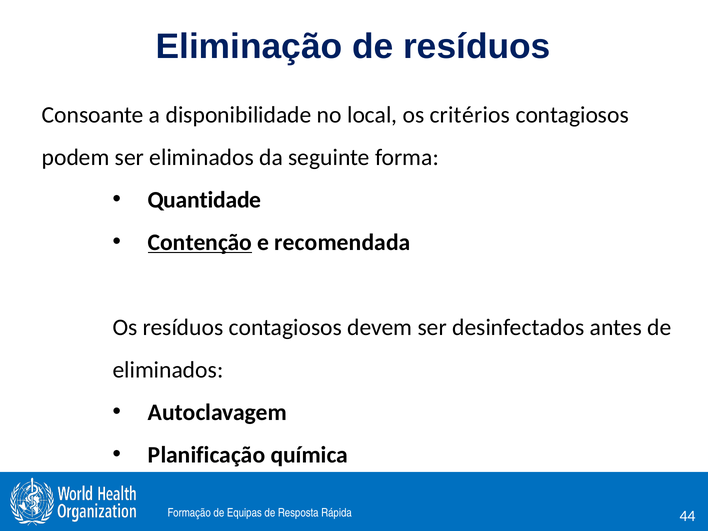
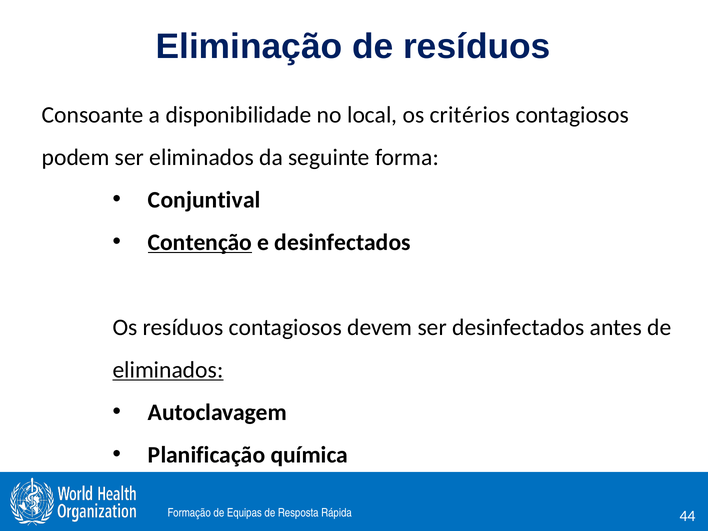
Quantidade: Quantidade -> Conjuntival
e recomendada: recomendada -> desinfectados
eliminados at (168, 370) underline: none -> present
